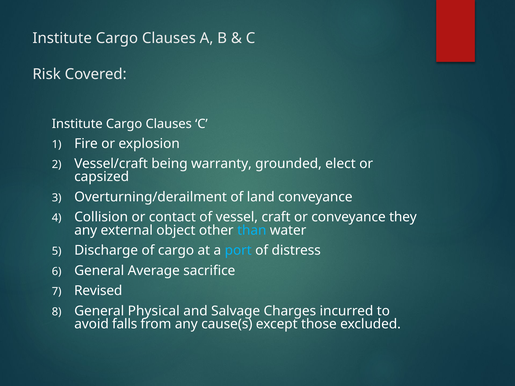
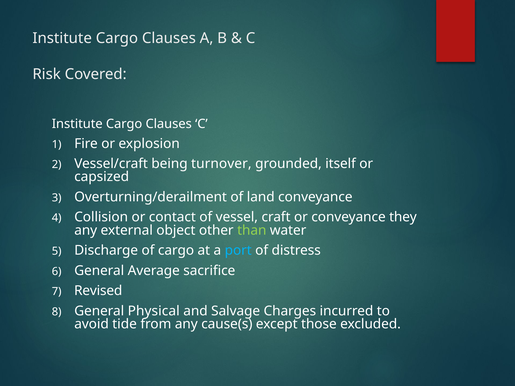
warranty: warranty -> turnover
elect: elect -> itself
than colour: light blue -> light green
falls: falls -> tide
